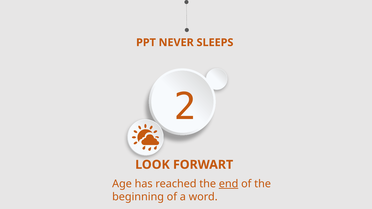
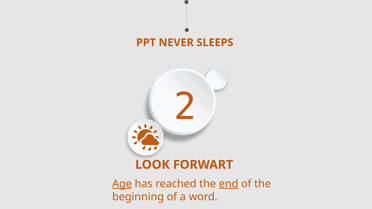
Age underline: none -> present
